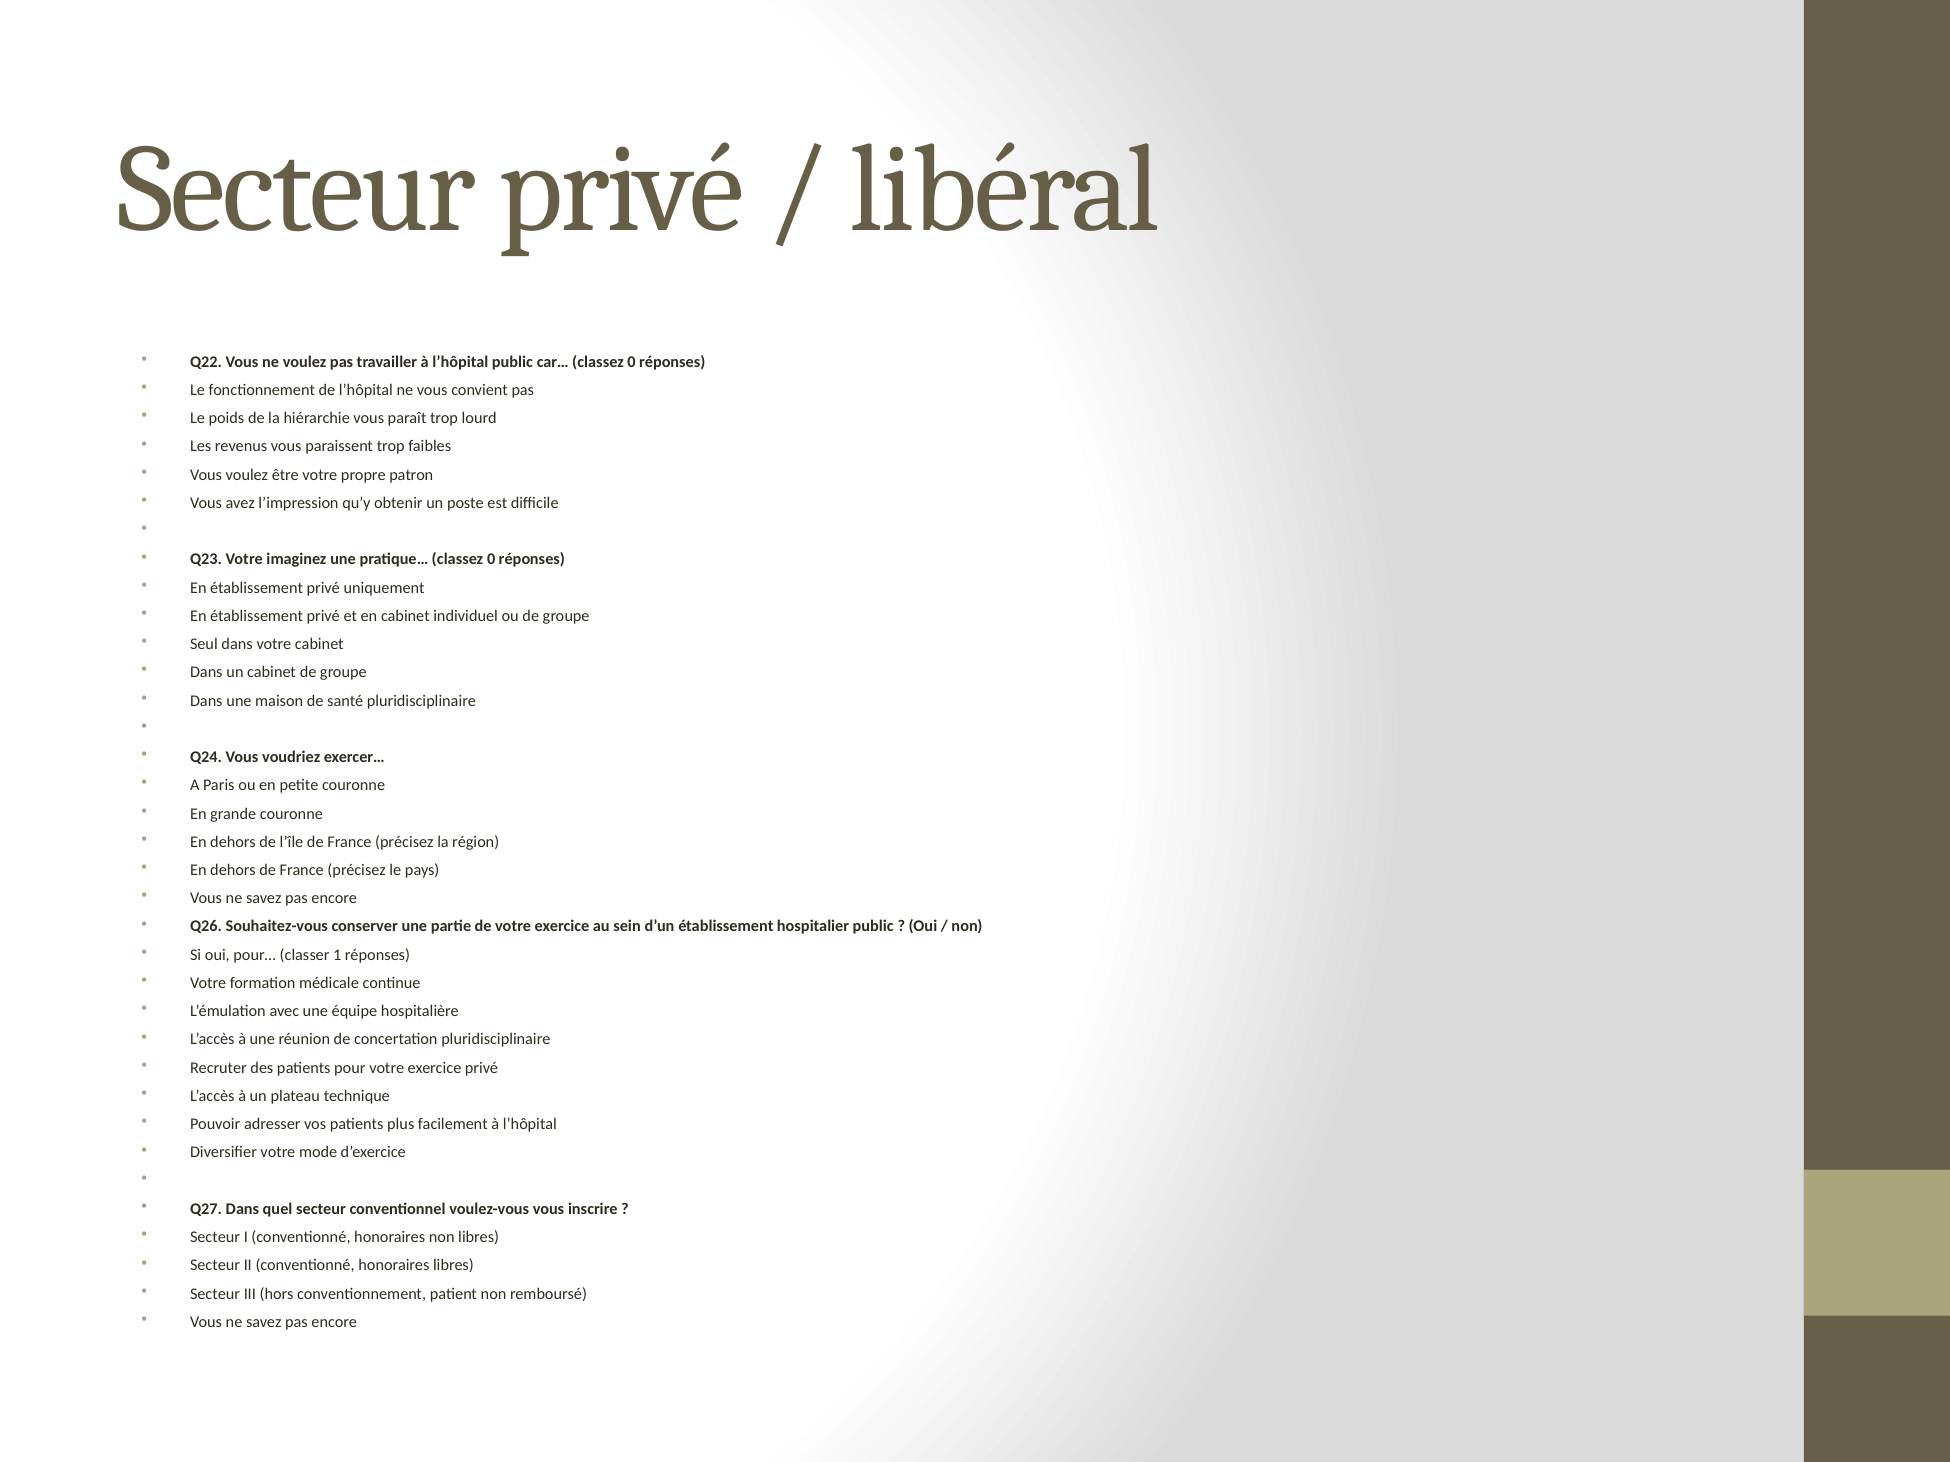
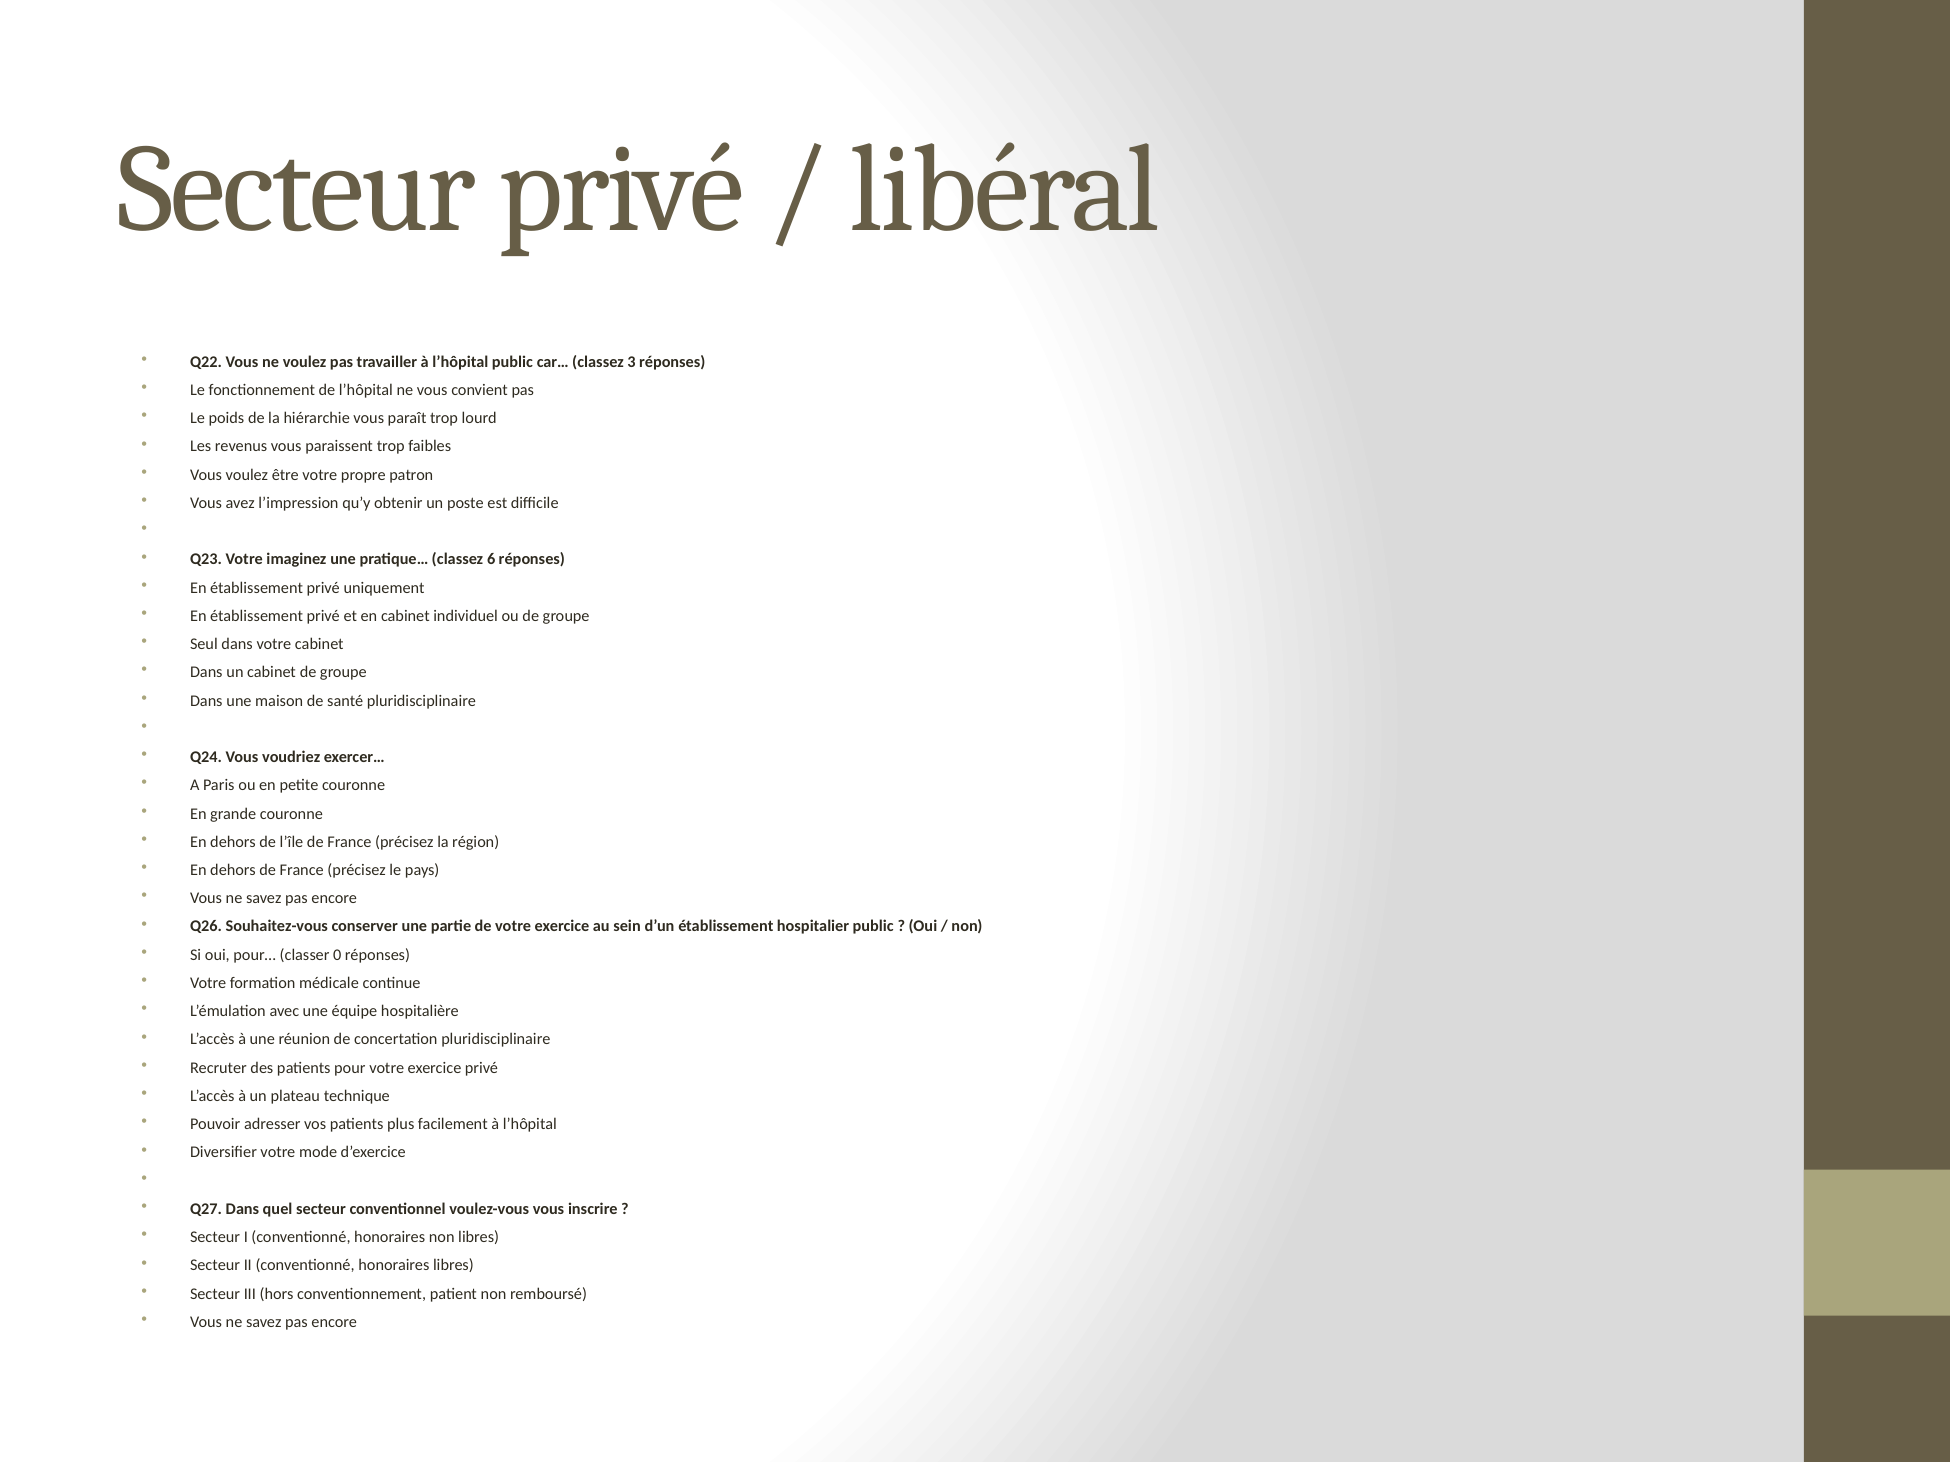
car… classez 0: 0 -> 3
pratique… classez 0: 0 -> 6
1: 1 -> 0
